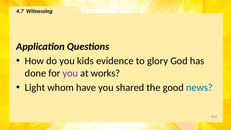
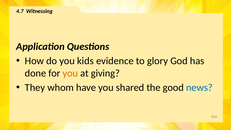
you at (70, 73) colour: purple -> orange
works: works -> giving
Light: Light -> They
